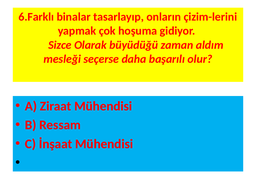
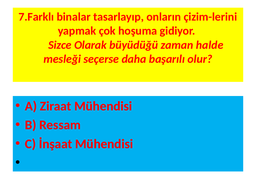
6.Farklı: 6.Farklı -> 7.Farklı
aldım: aldım -> halde
